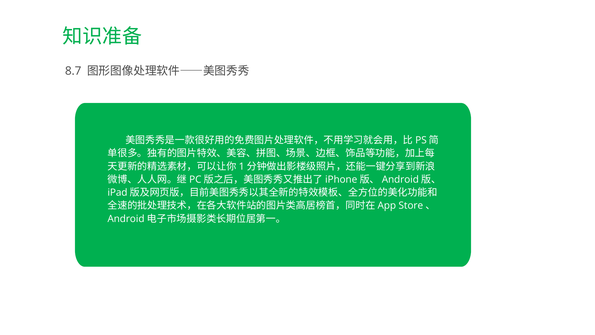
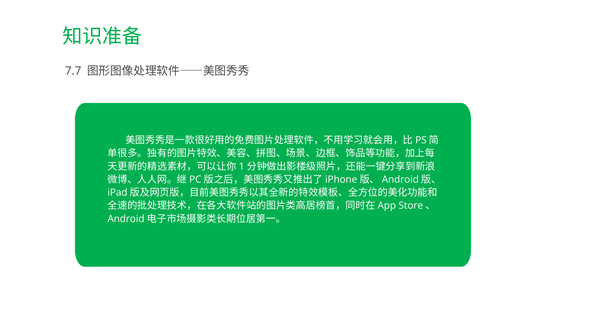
8.7: 8.7 -> 7.7
